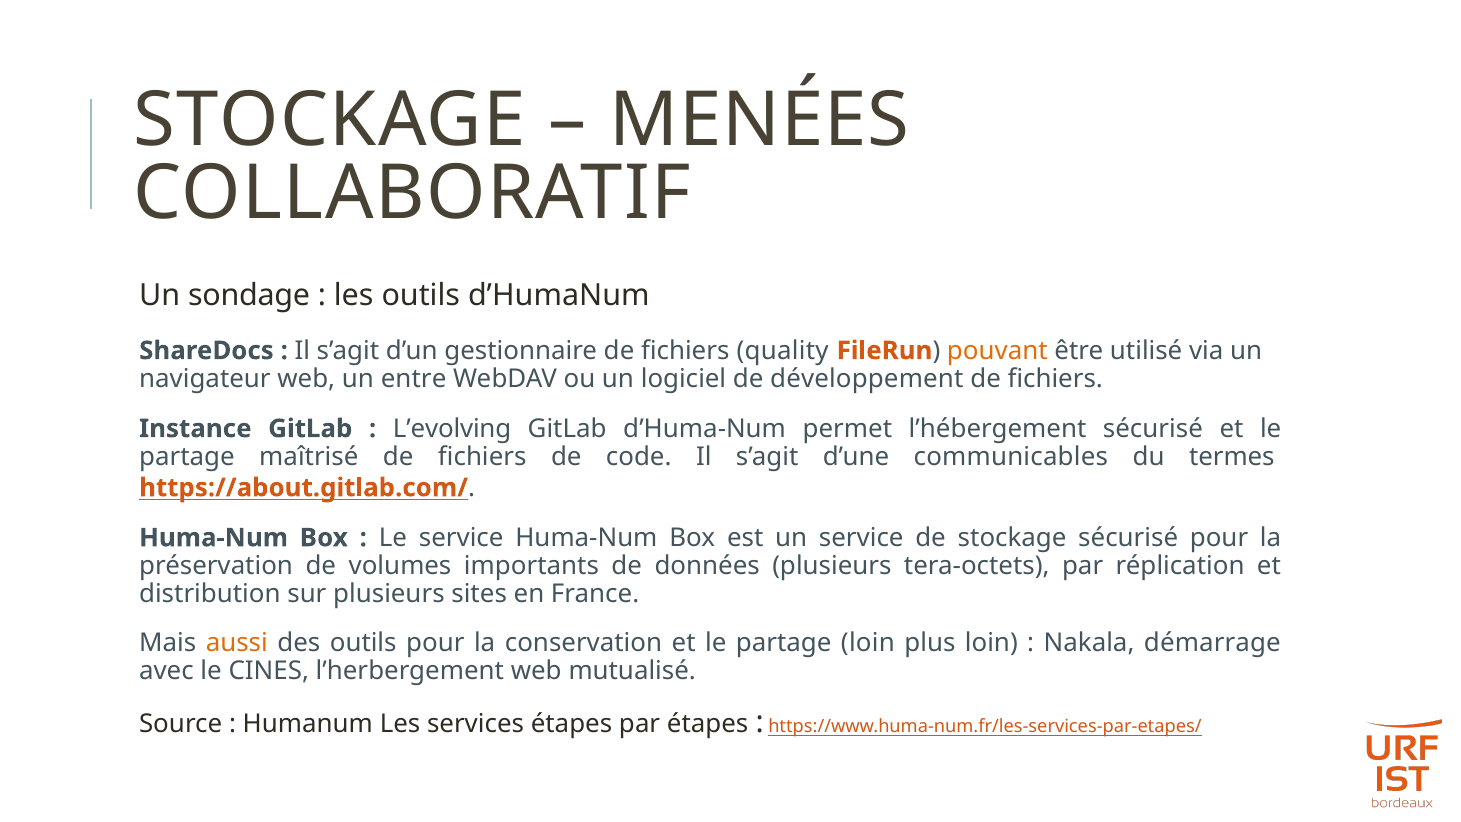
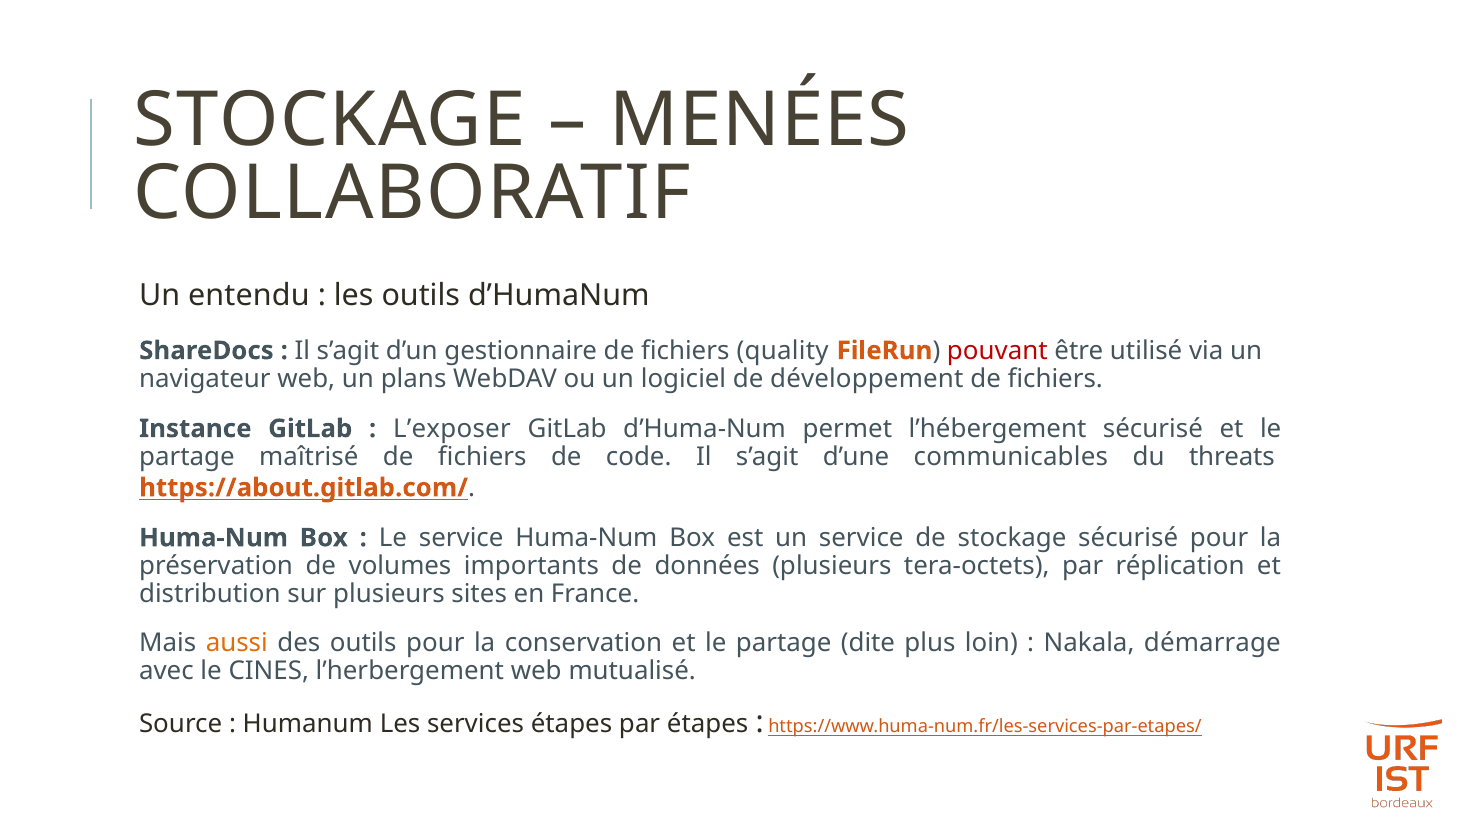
sondage: sondage -> entendu
pouvant colour: orange -> red
entre: entre -> plans
L’evolving: L’evolving -> L’exposer
termes: termes -> threats
partage loin: loin -> dite
